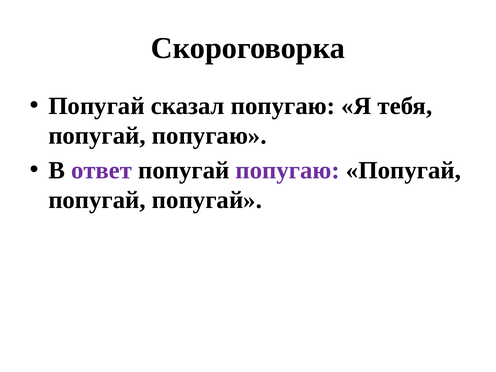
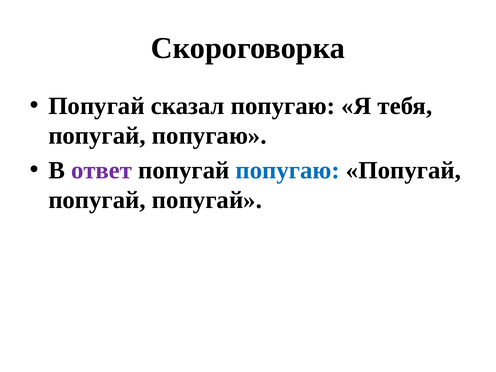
попугаю at (288, 170) colour: purple -> blue
